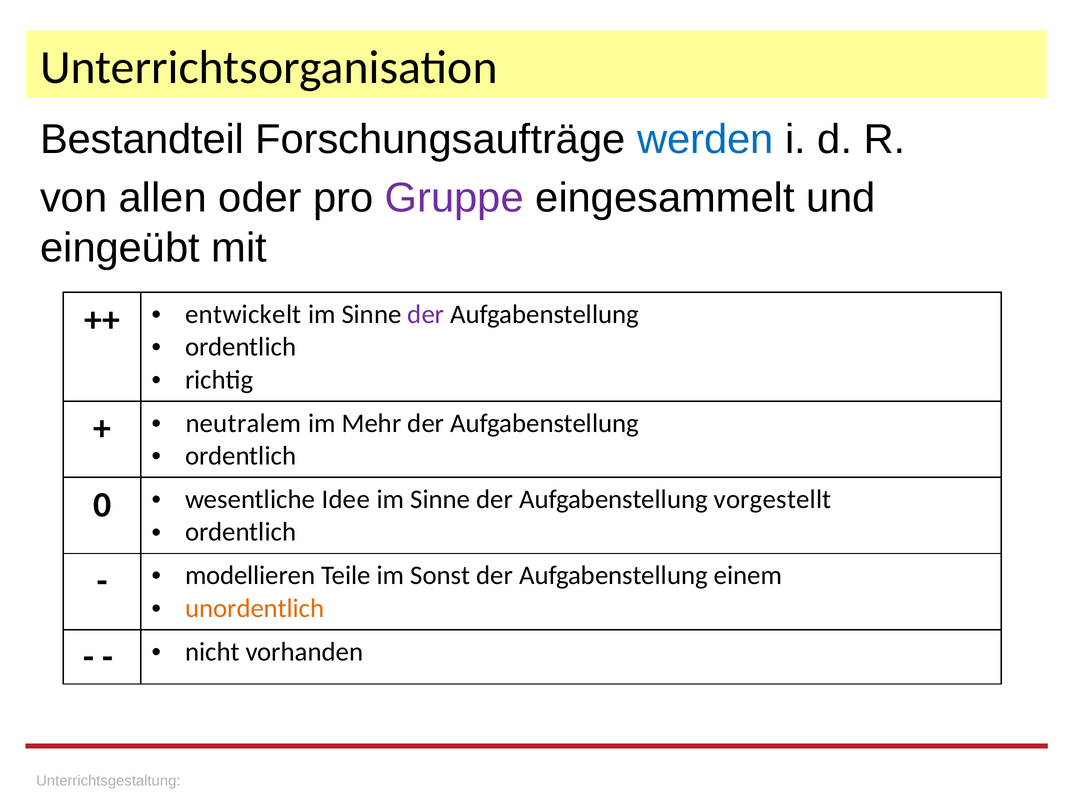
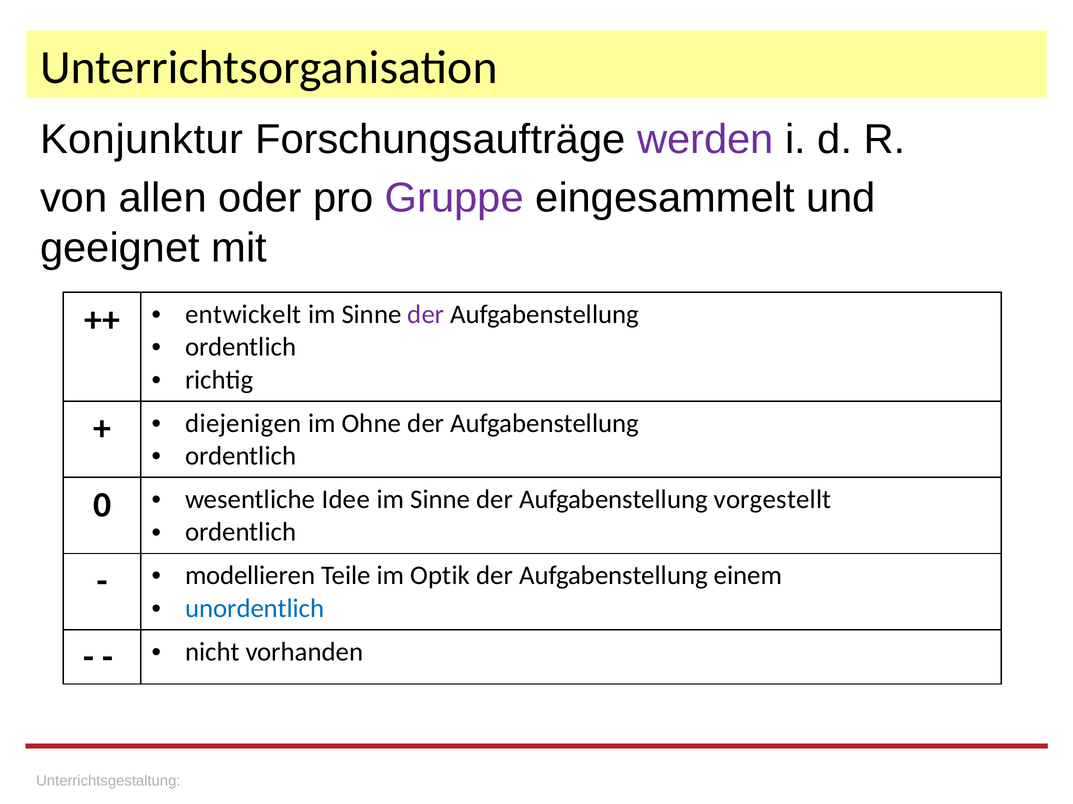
Bestandteil: Bestandteil -> Konjunktur
werden colour: blue -> purple
eingeübt: eingeübt -> geeignet
neutralem: neutralem -> diejenigen
Mehr: Mehr -> Ohne
Sonst: Sonst -> Optik
unordentlich colour: orange -> blue
